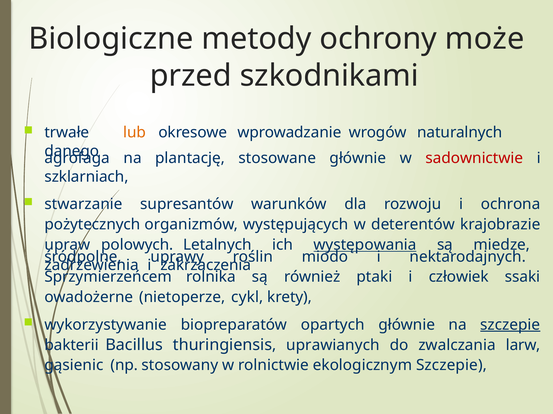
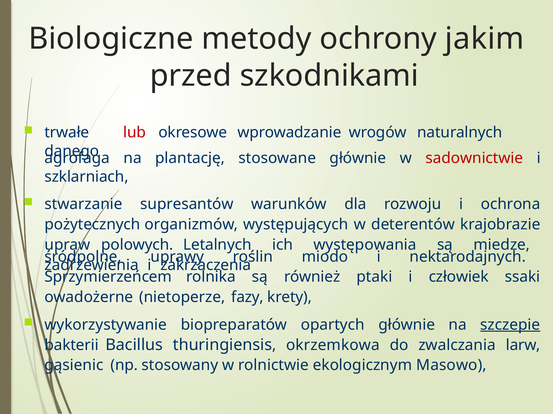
może: może -> jakim
lub colour: orange -> red
występowania underline: present -> none
cykl: cykl -> fazy
uprawianych: uprawianych -> okrzemkowa
ekologicznym Szczepie: Szczepie -> Masowo
